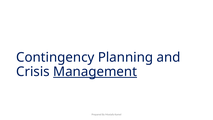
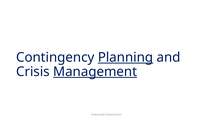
Planning underline: none -> present
